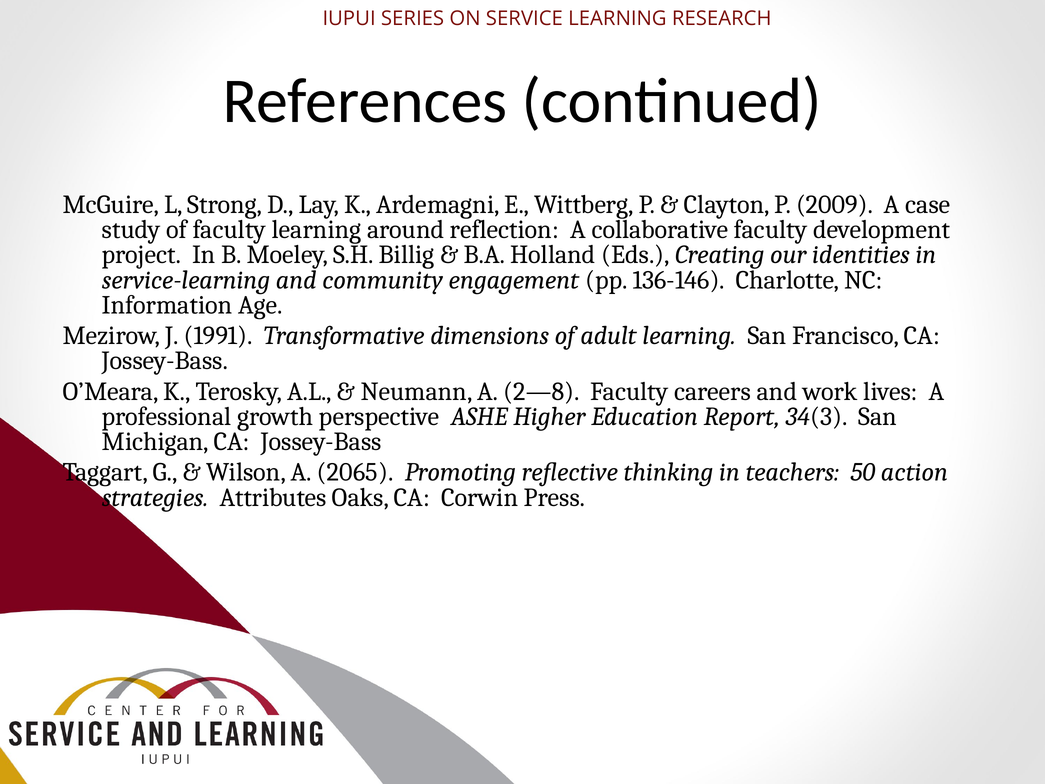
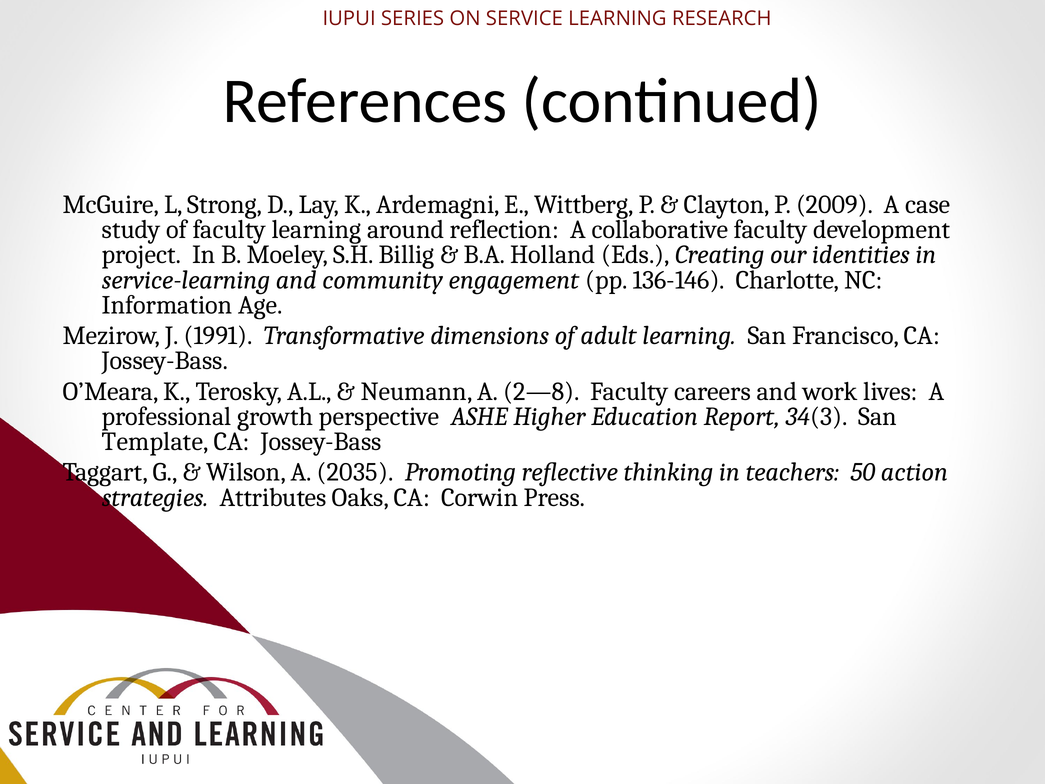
Michigan: Michigan -> Template
2065: 2065 -> 2035
